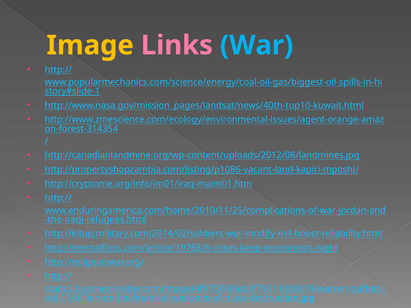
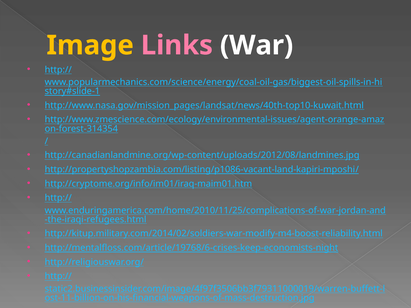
War colour: light blue -> white
